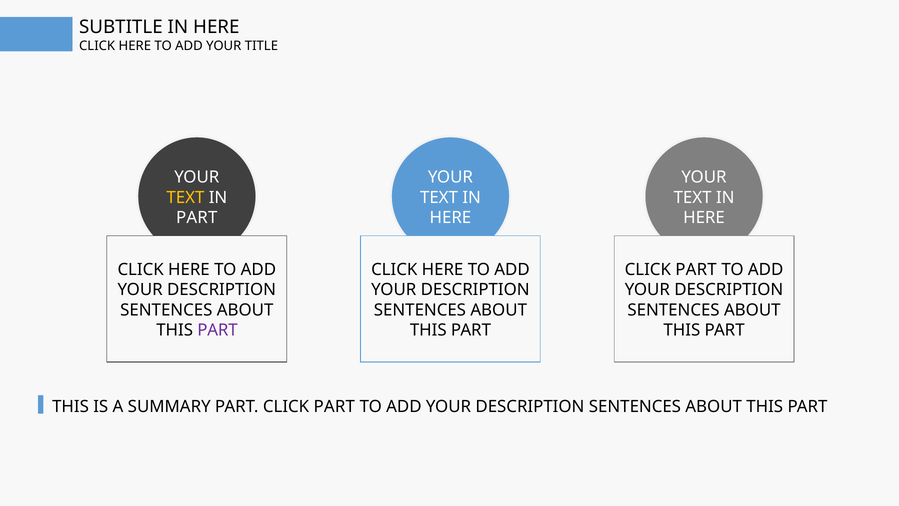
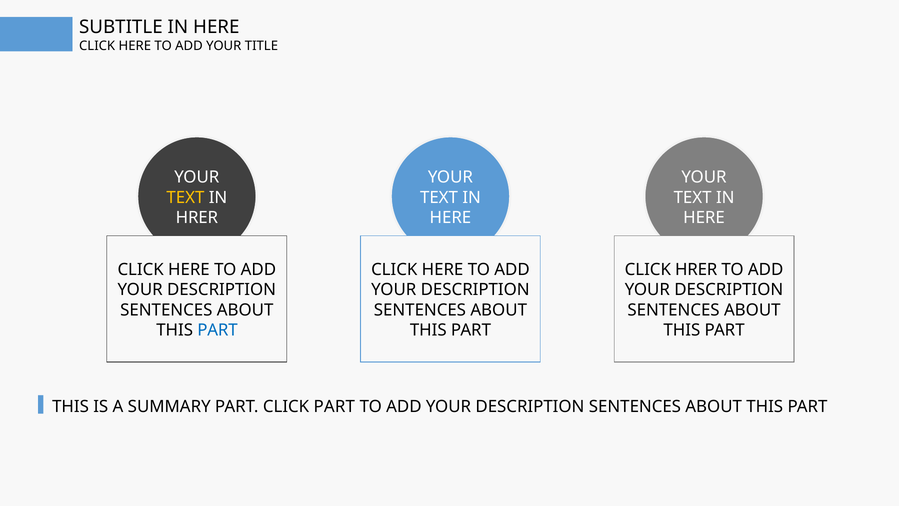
PART at (197, 218): PART -> HRER
PART at (696, 270): PART -> HRER
PART at (217, 330) colour: purple -> blue
